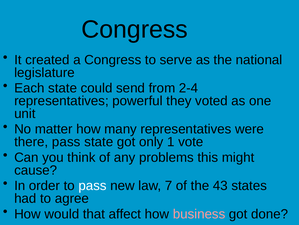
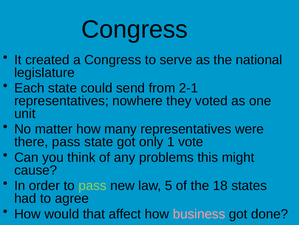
2-4: 2-4 -> 2-1
powerful: powerful -> nowhere
pass at (93, 185) colour: white -> light green
7: 7 -> 5
43: 43 -> 18
